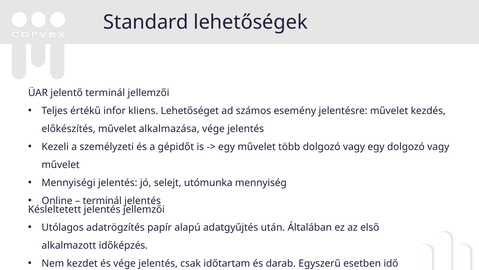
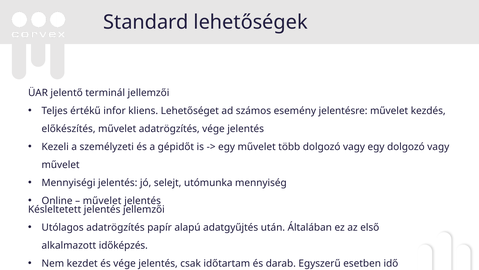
művelet alkalmazása: alkalmazása -> adatrögzítés
terminál at (102, 200): terminál -> művelet
